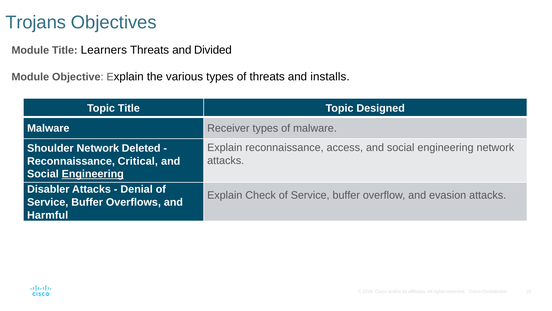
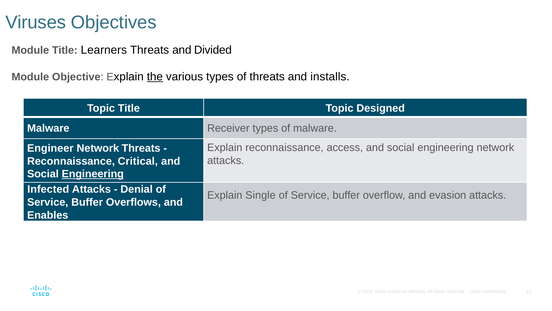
Trojans: Trojans -> Viruses
the underline: none -> present
Shoulder: Shoulder -> Engineer
Network Deleted: Deleted -> Threats
Disabler: Disabler -> Infected
Check: Check -> Single
Harmful: Harmful -> Enables
